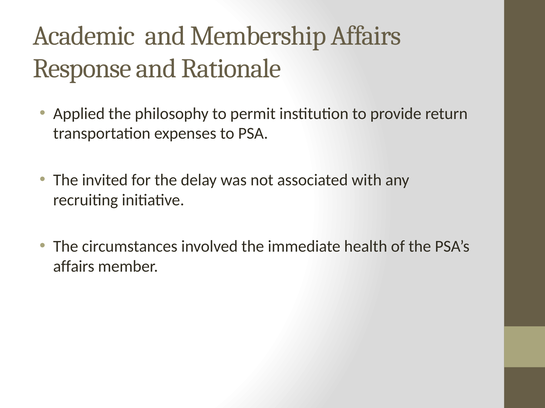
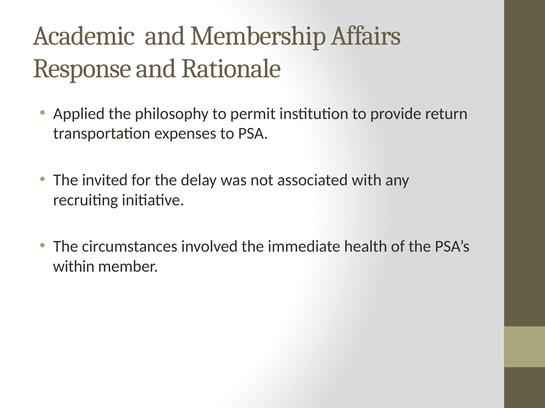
affairs at (74, 267): affairs -> within
